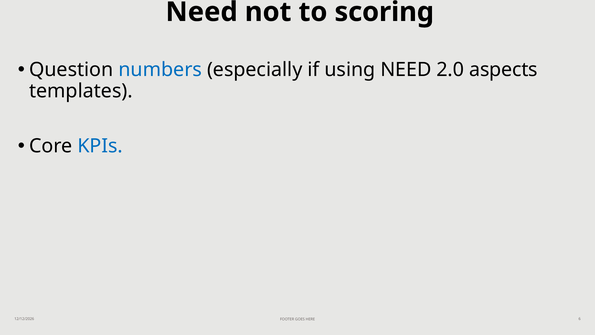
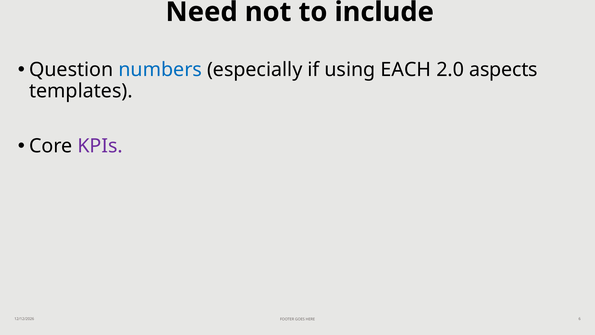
scoring: scoring -> include
using NEED: NEED -> EACH
KPIs colour: blue -> purple
